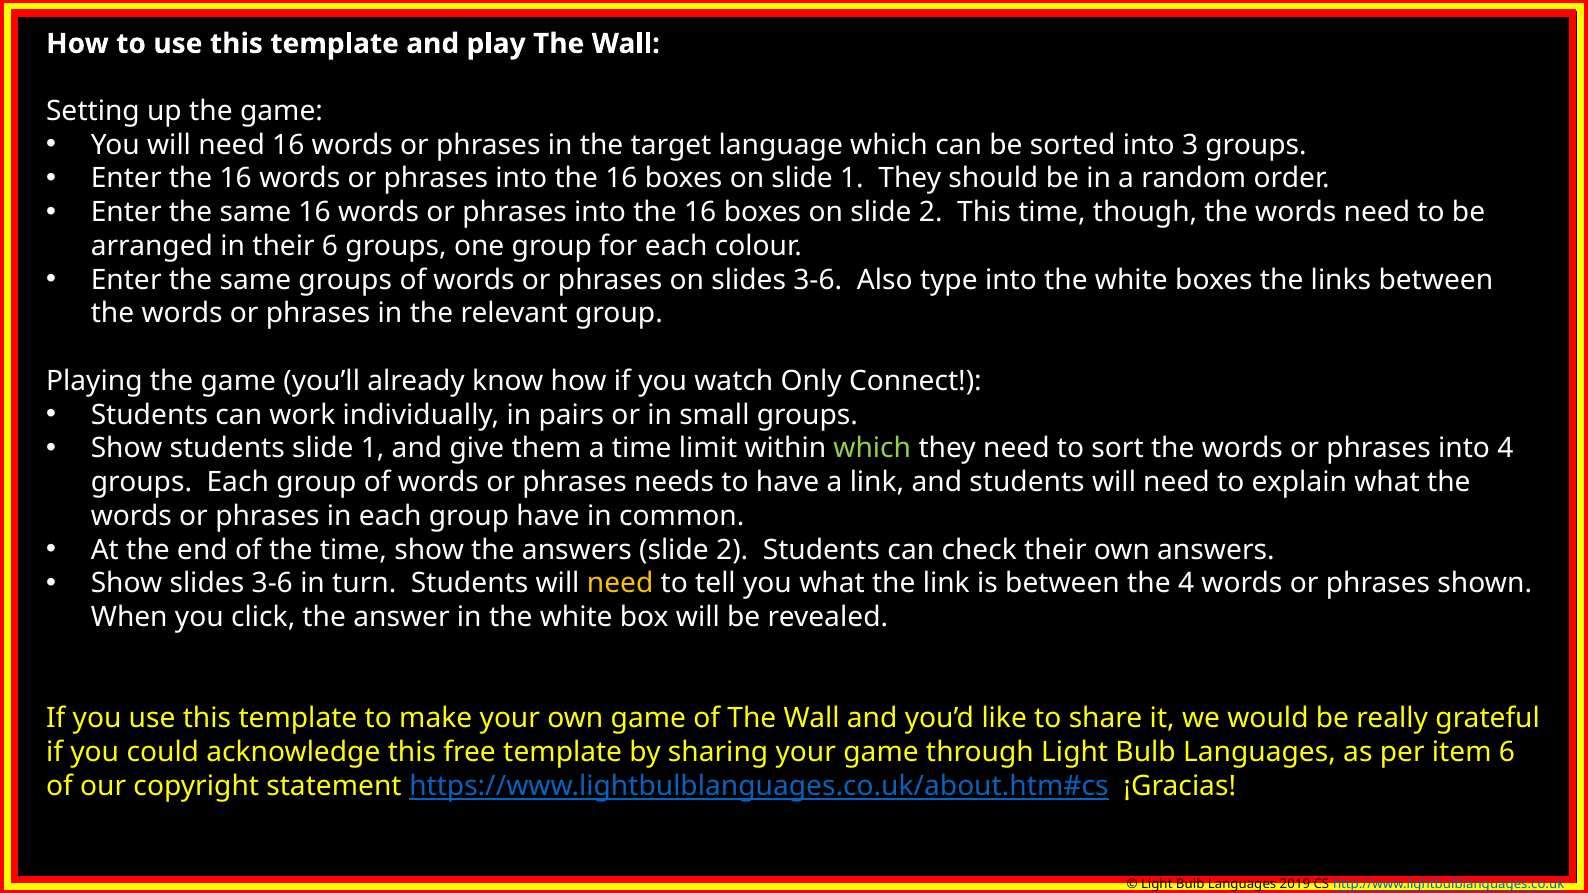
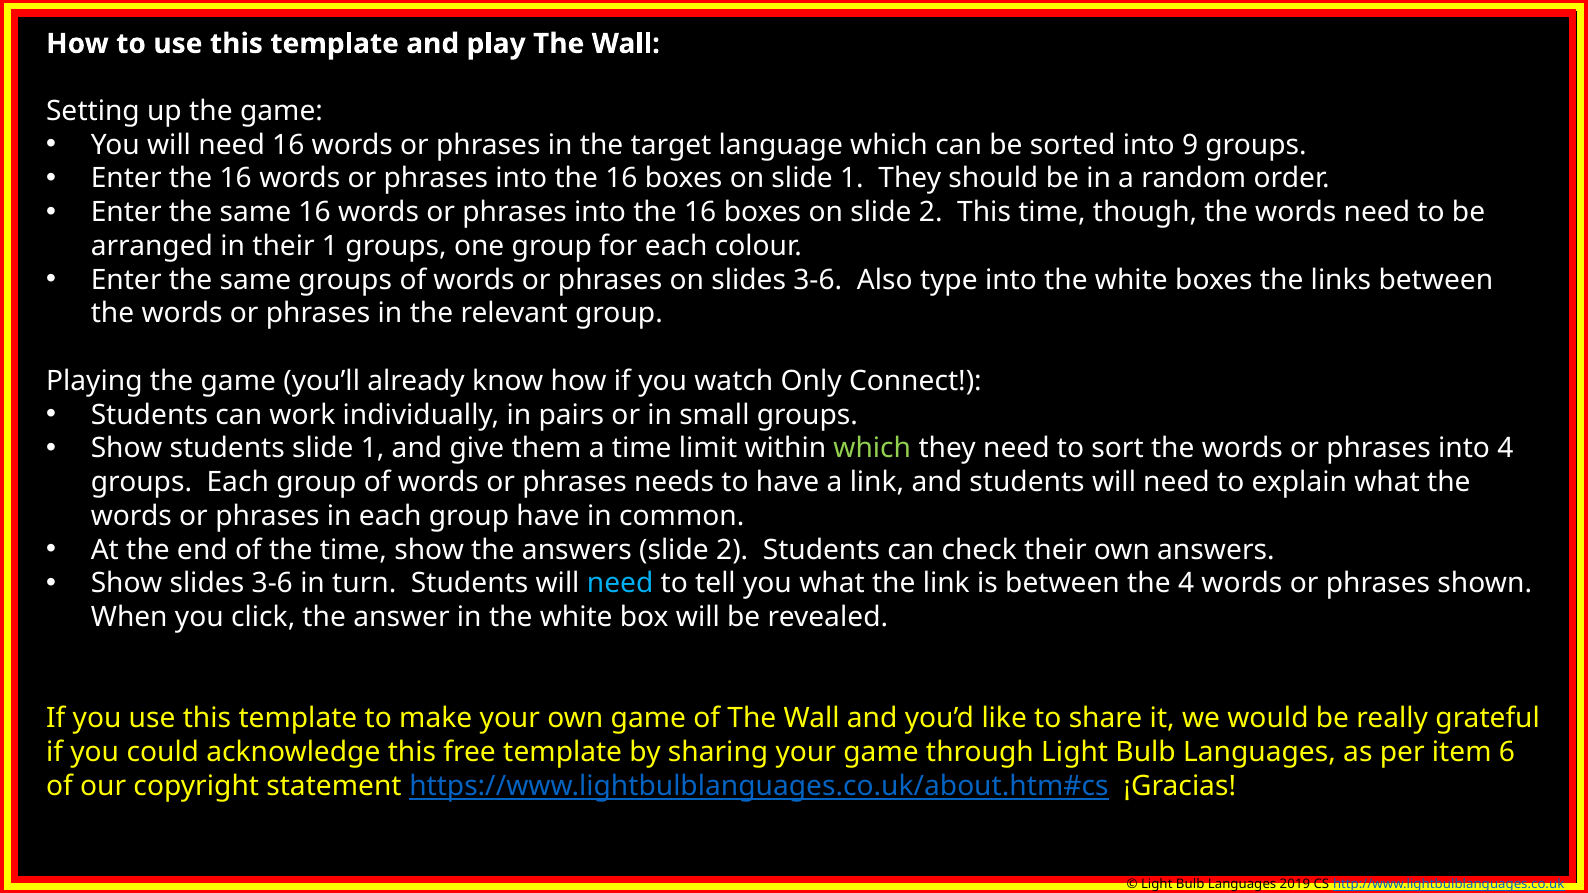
3: 3 -> 9
their 6: 6 -> 1
need at (620, 584) colour: yellow -> light blue
